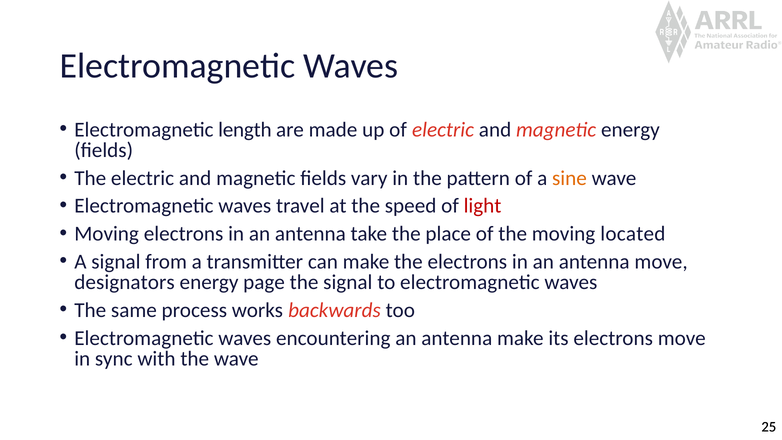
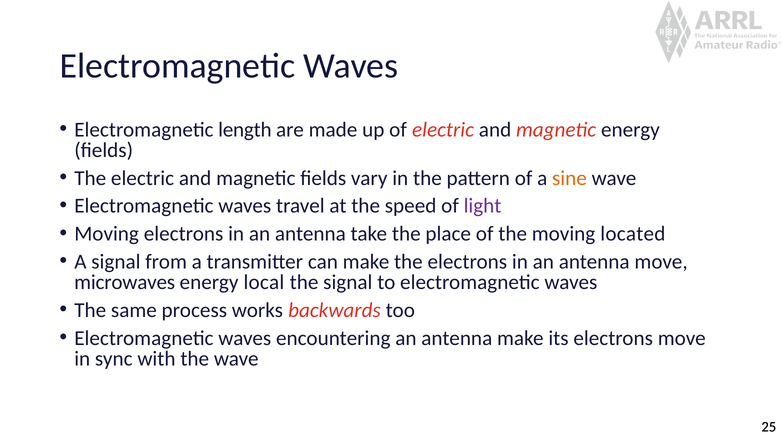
light colour: red -> purple
designators: designators -> microwaves
page: page -> local
